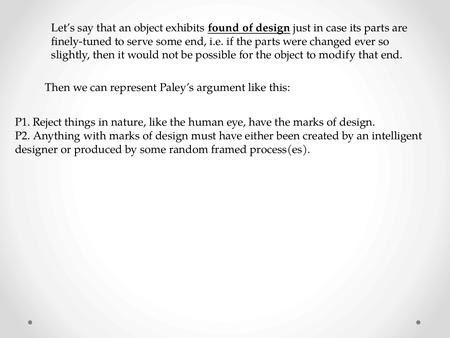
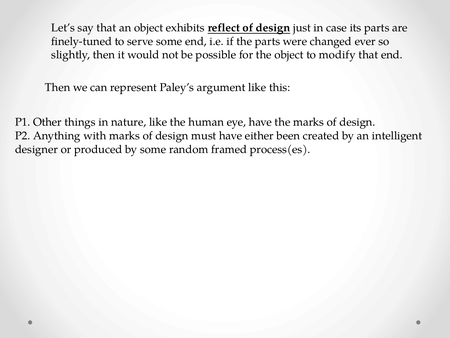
found: found -> reflect
Reject: Reject -> Other
